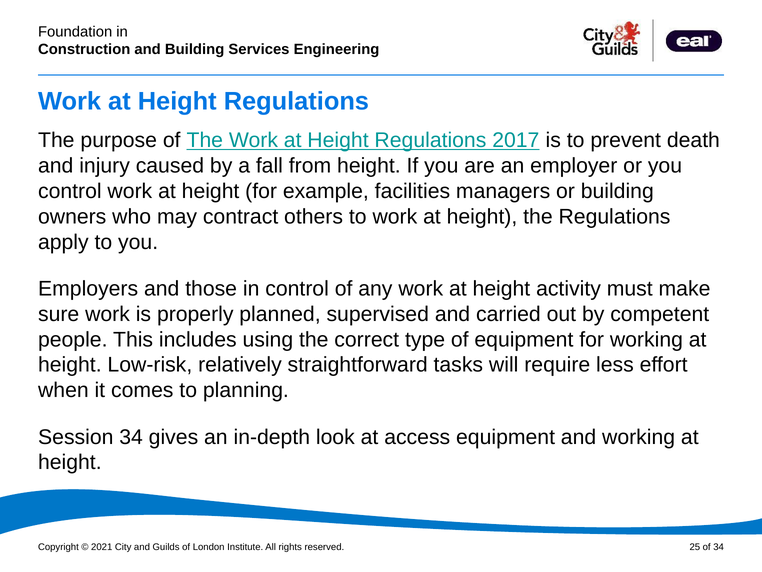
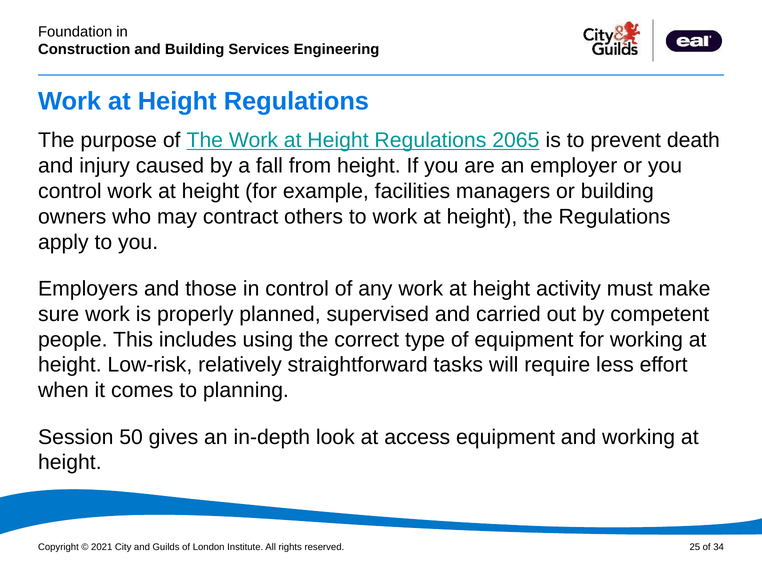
2017: 2017 -> 2065
Session 34: 34 -> 50
